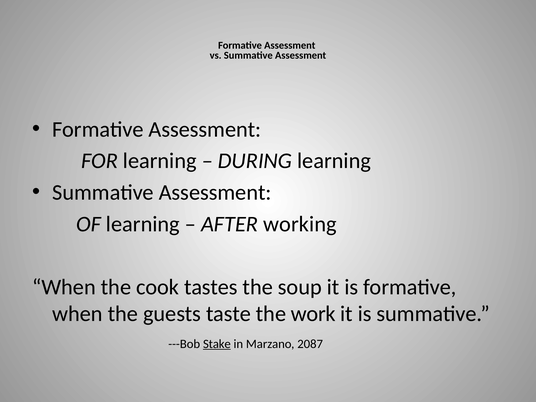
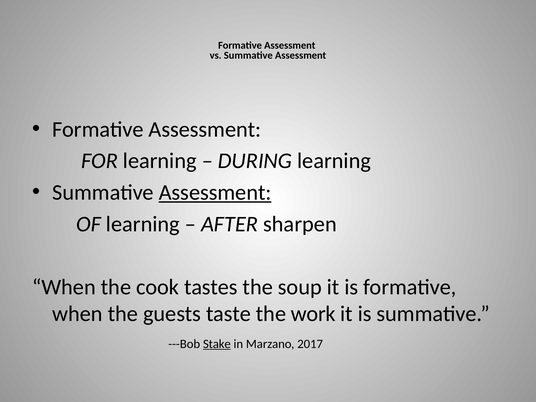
Assessment at (215, 192) underline: none -> present
working: working -> sharpen
2087: 2087 -> 2017
